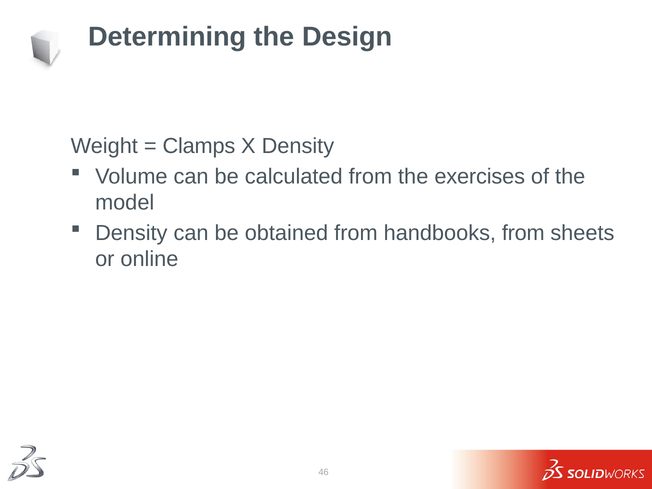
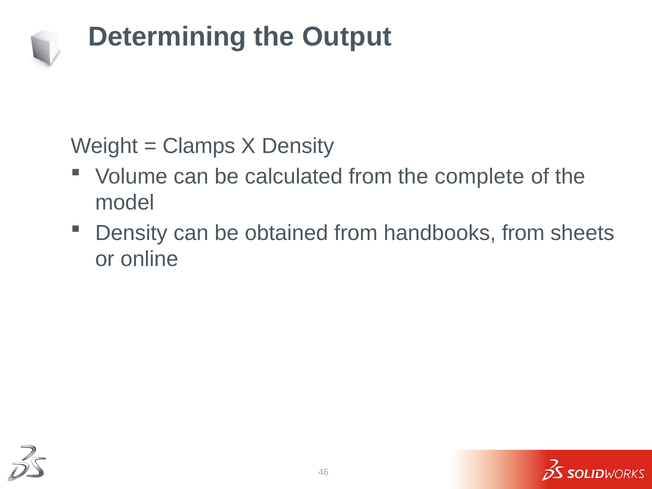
Design: Design -> Output
exercises: exercises -> complete
